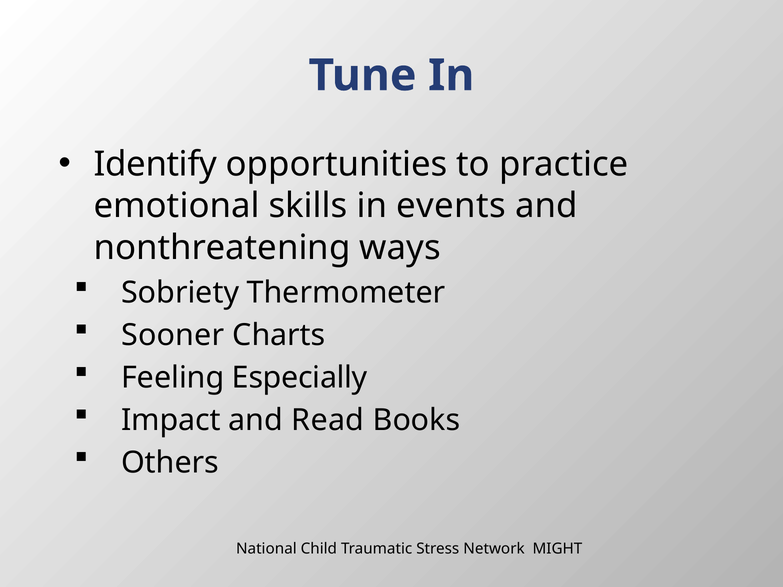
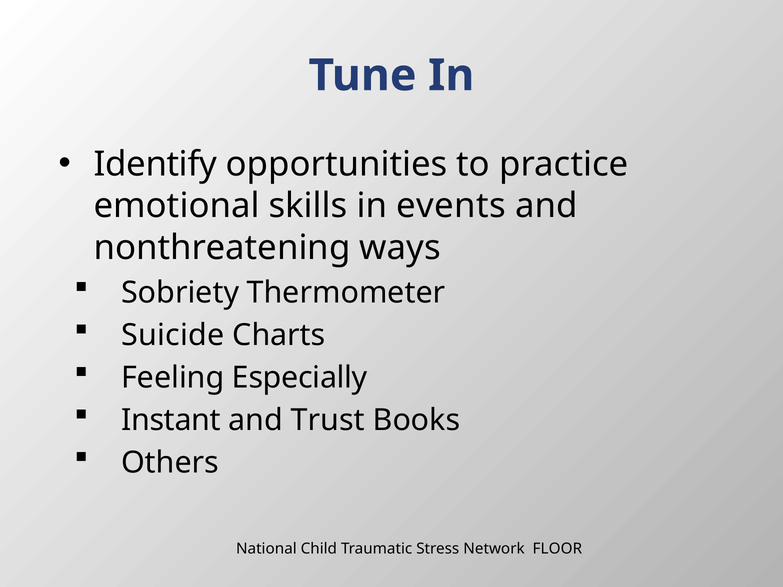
Sooner: Sooner -> Suicide
Impact: Impact -> Instant
Read: Read -> Trust
MIGHT: MIGHT -> FLOOR
